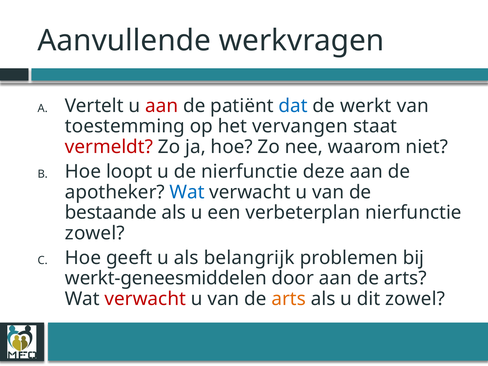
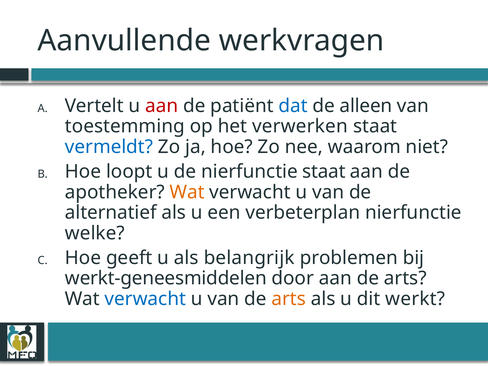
werkt: werkt -> alleen
vervangen: vervangen -> verwerken
vermeldt colour: red -> blue
nierfunctie deze: deze -> staat
Wat at (187, 192) colour: blue -> orange
bestaande: bestaande -> alternatief
zowel at (95, 233): zowel -> welke
verwacht at (145, 299) colour: red -> blue
dit zowel: zowel -> werkt
